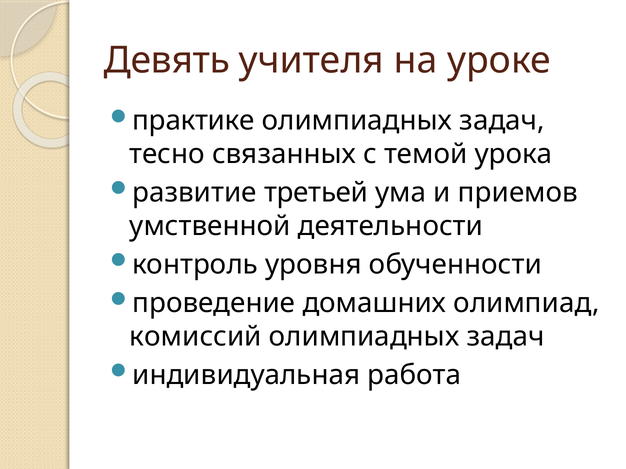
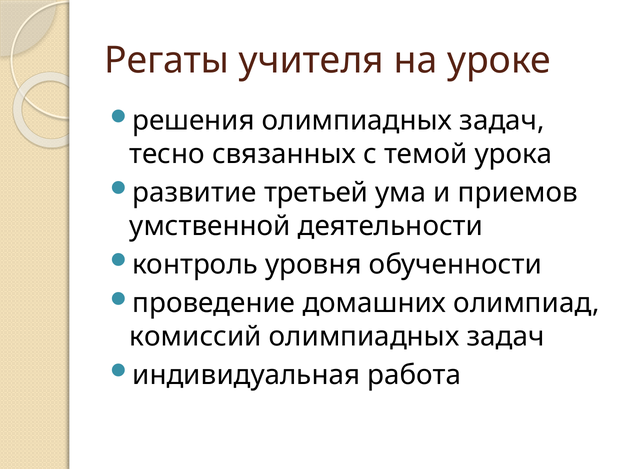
Девять: Девять -> Регаты
практике: практике -> решения
